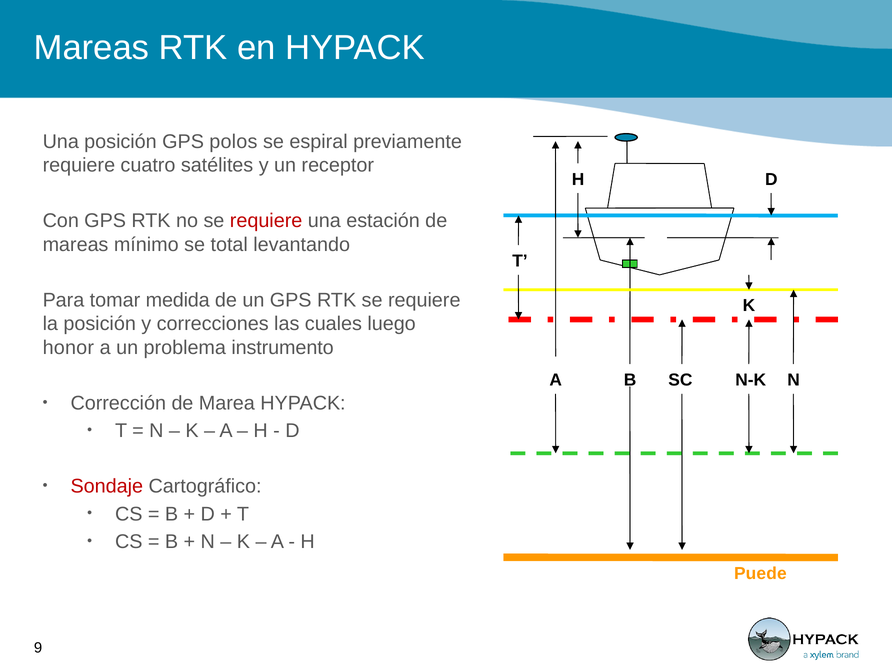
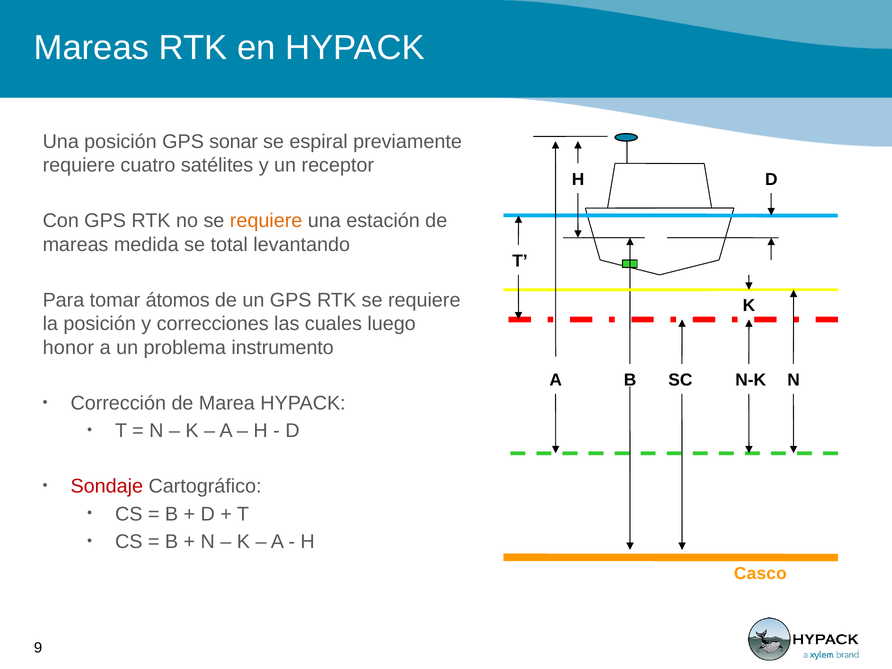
polos: polos -> sonar
requiere at (266, 221) colour: red -> orange
mínimo: mínimo -> medida
medida: medida -> átomos
Puede: Puede -> Casco
